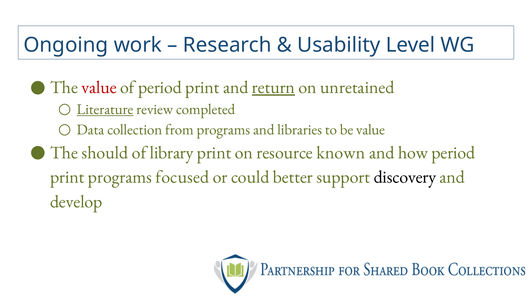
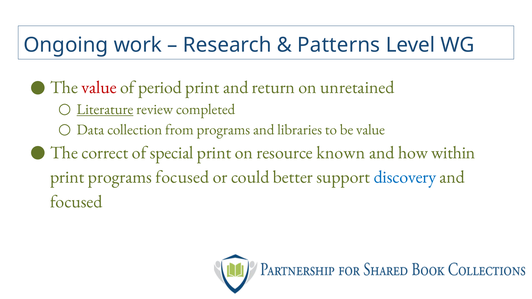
Usability: Usability -> Patterns
return underline: present -> none
should: should -> correct
library: library -> special
how period: period -> within
discovery colour: black -> blue
develop at (76, 202): develop -> focused
